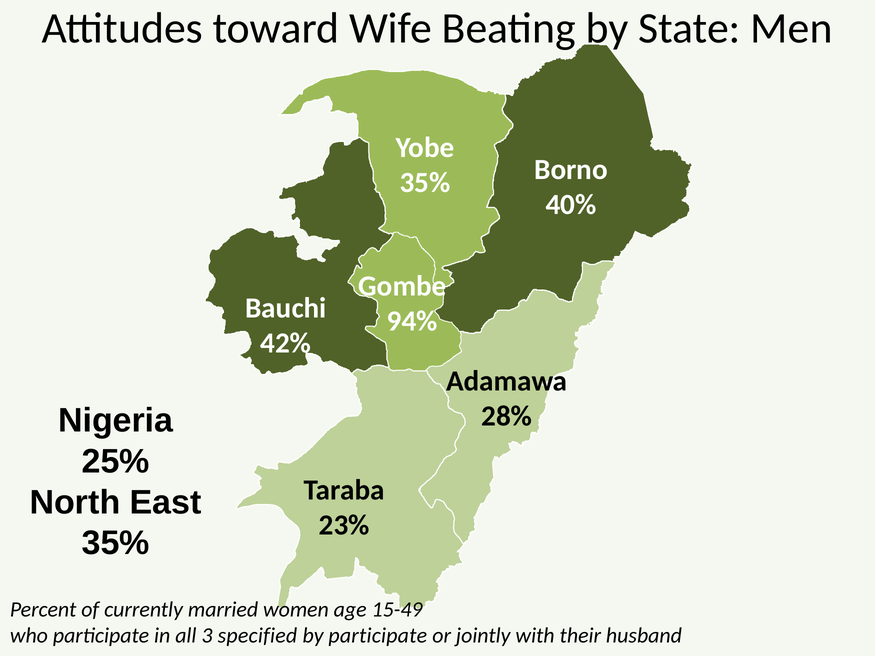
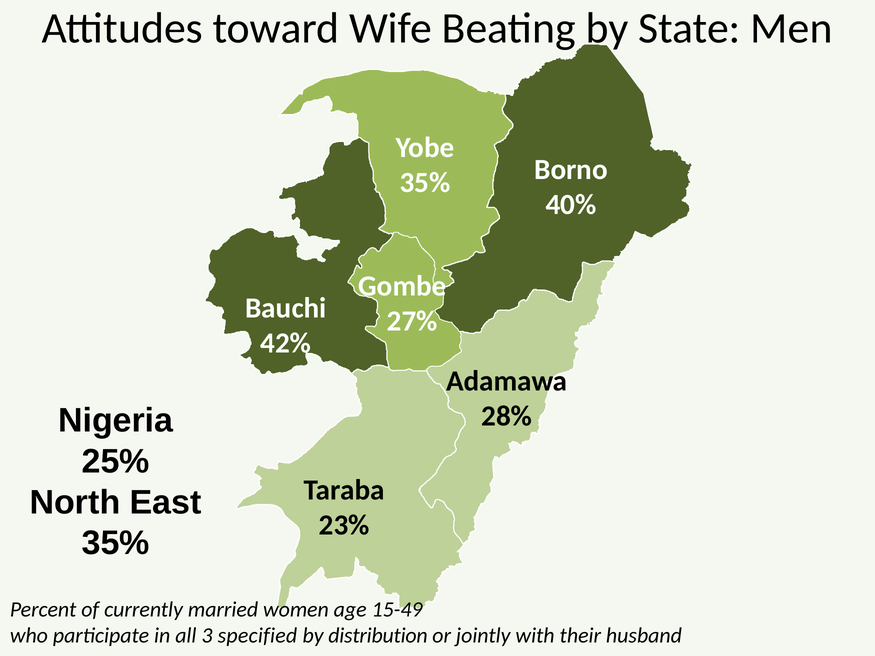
94%: 94% -> 27%
by participate: participate -> distribution
